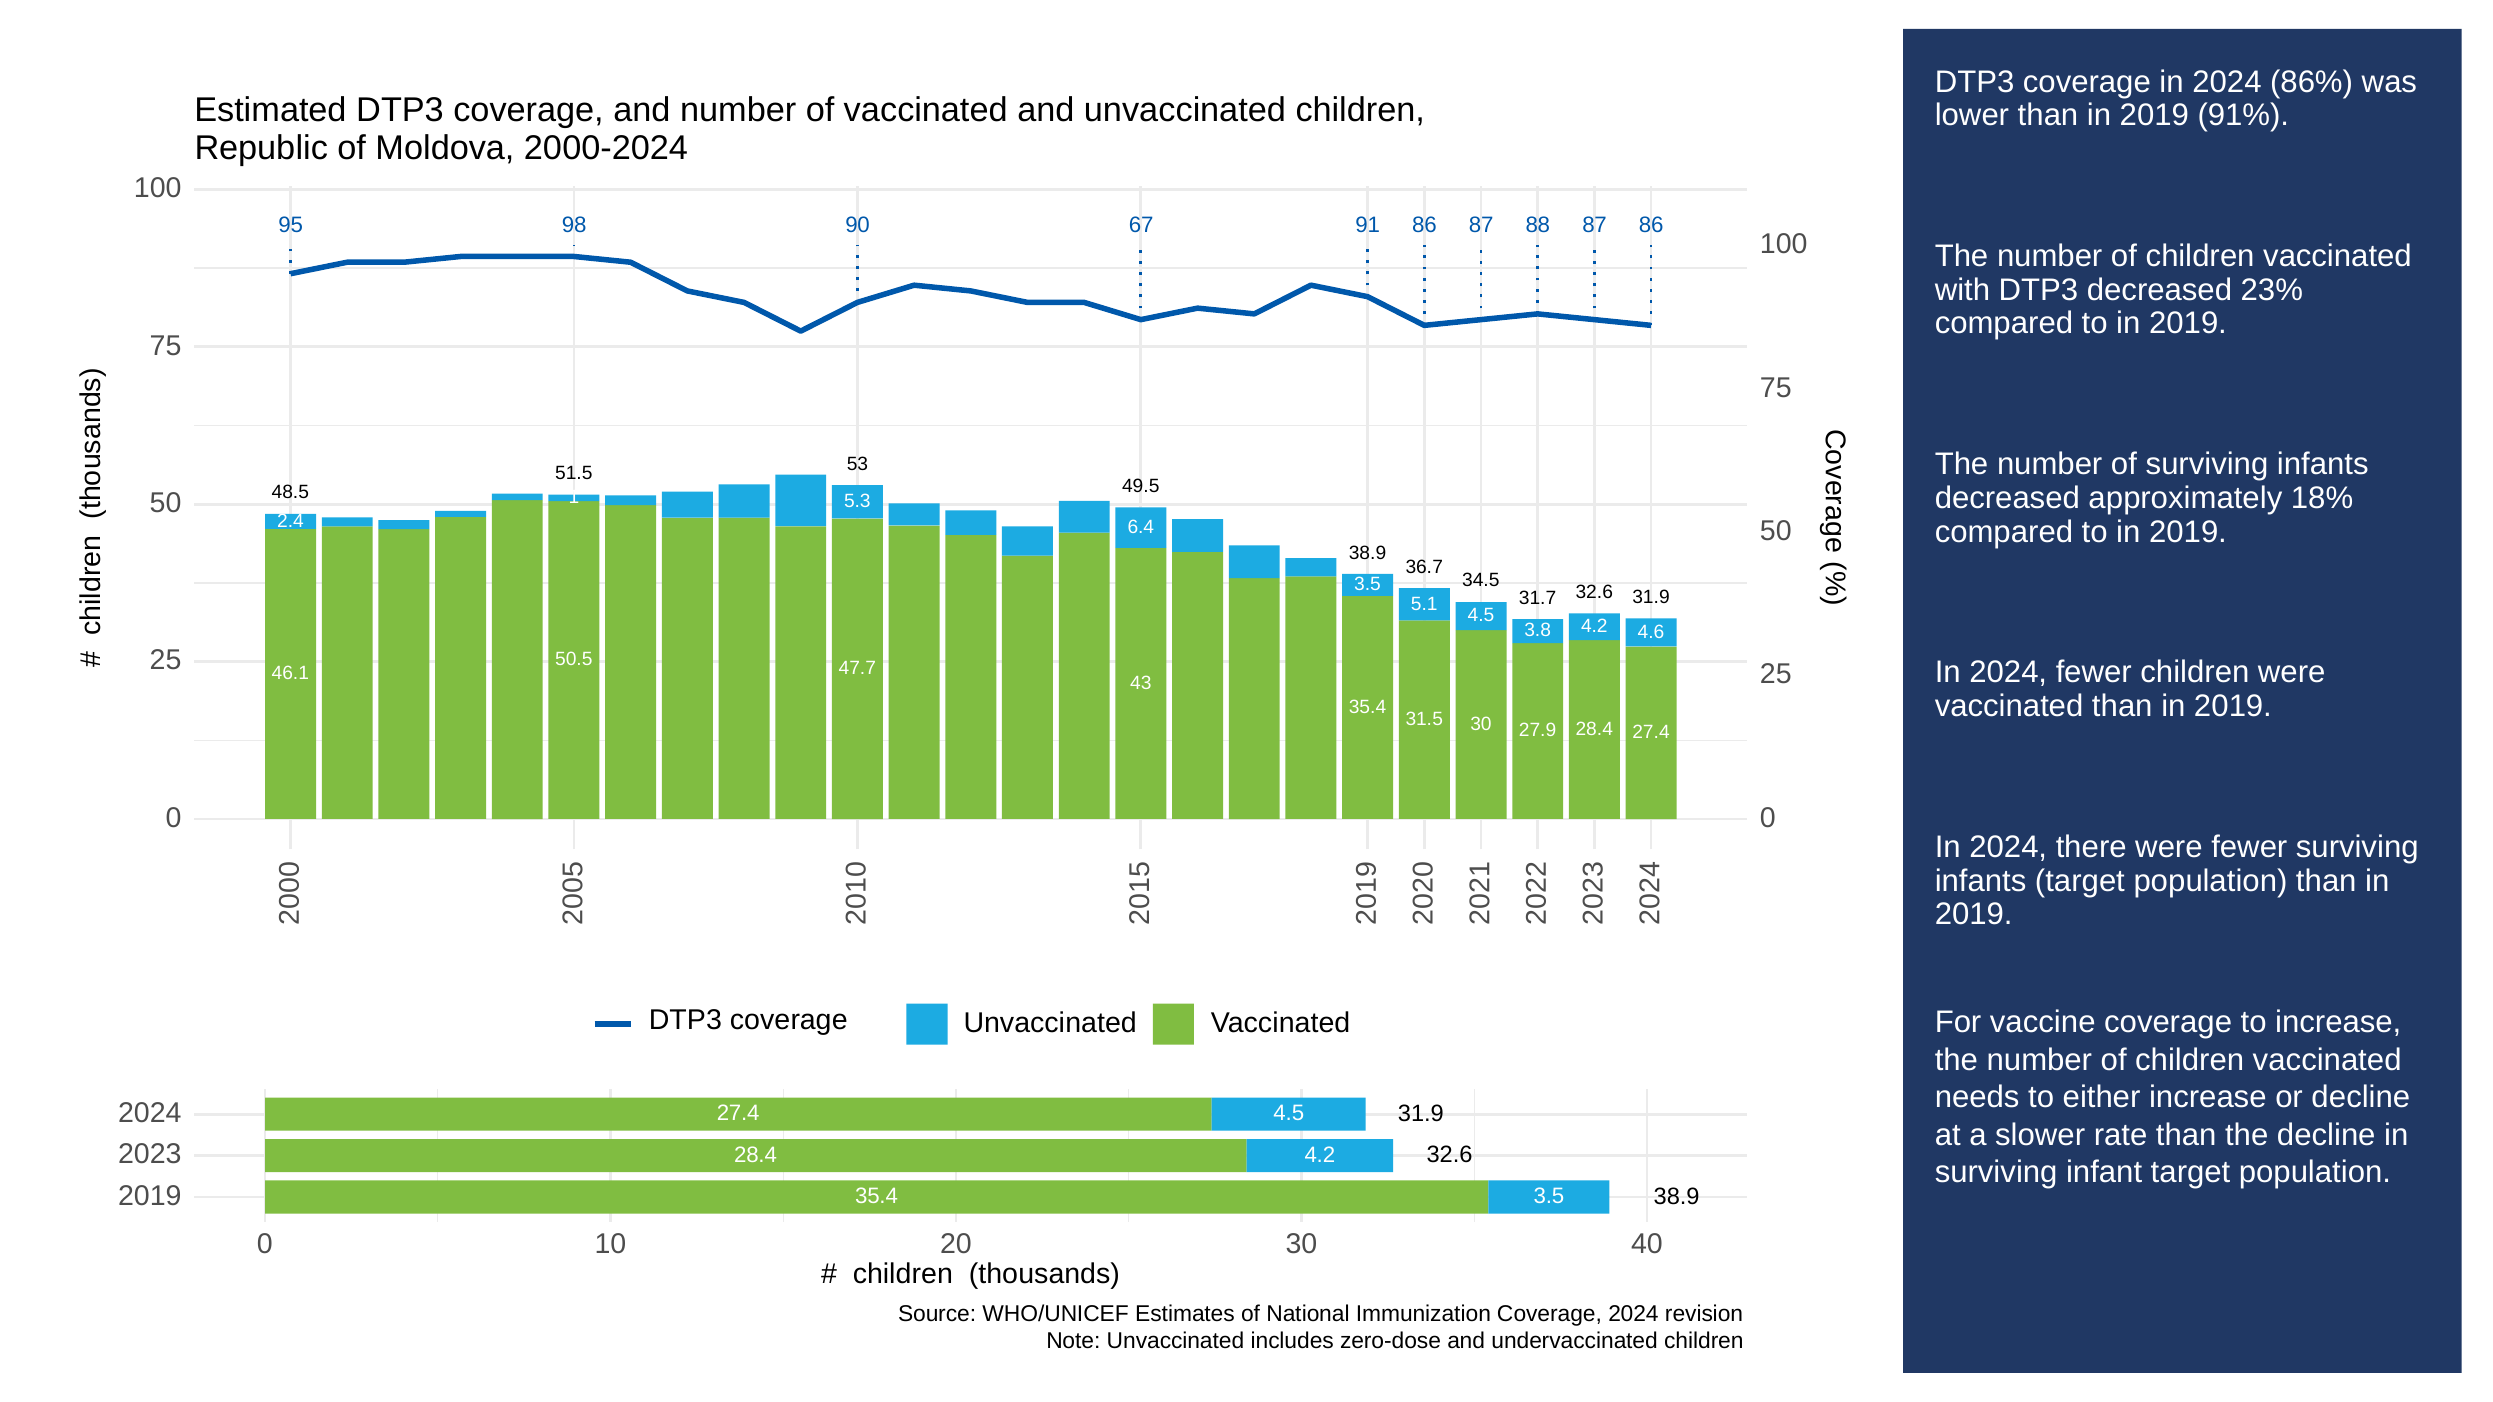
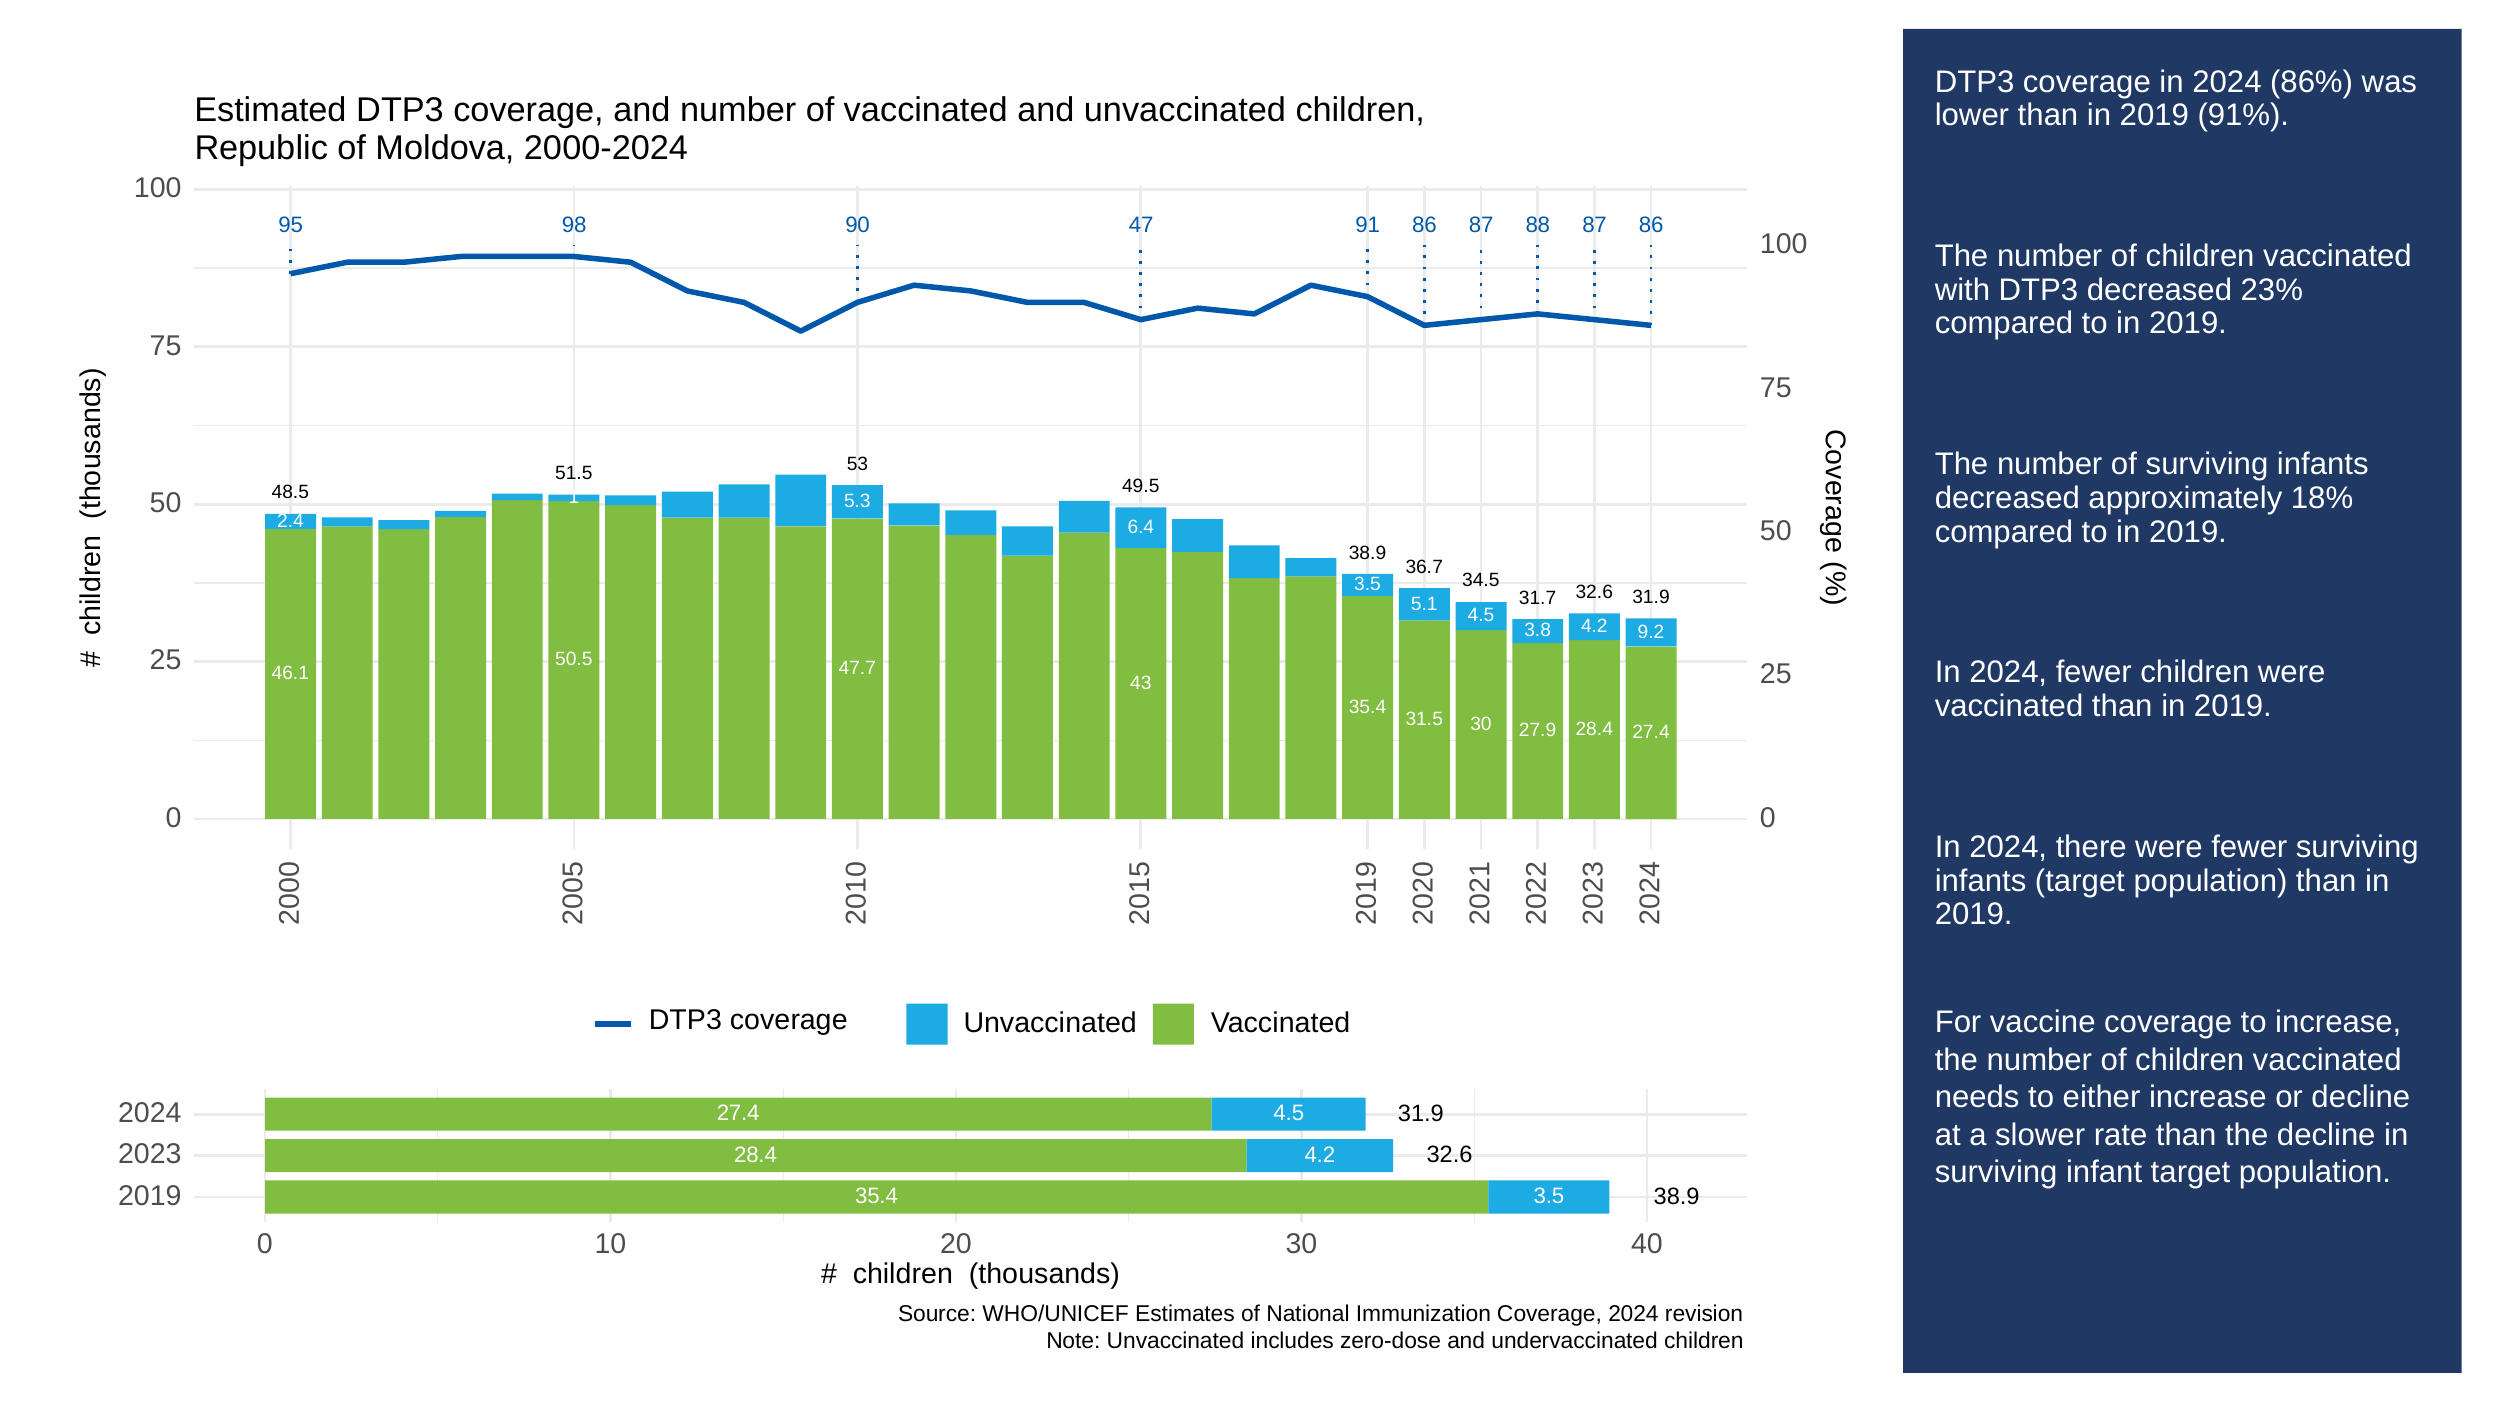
67: 67 -> 47
4.6: 4.6 -> 9.2
